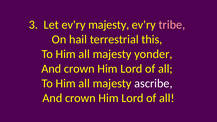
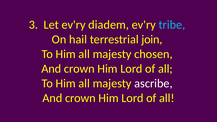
ev'ry majesty: majesty -> diadem
tribe colour: pink -> light blue
this: this -> join
yonder: yonder -> chosen
